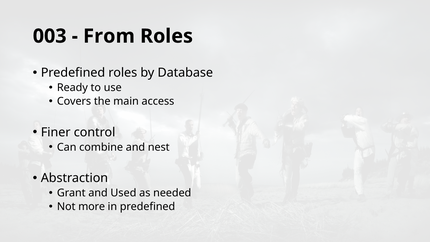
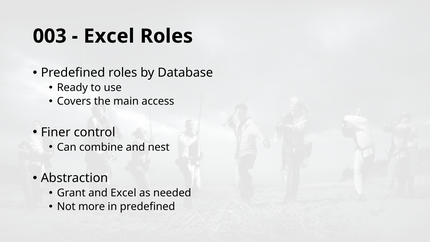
From at (109, 36): From -> Excel
and Used: Used -> Excel
